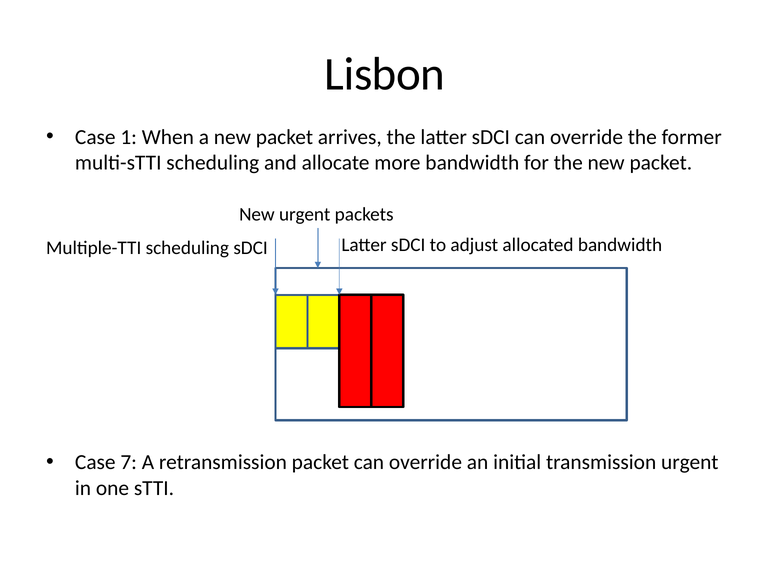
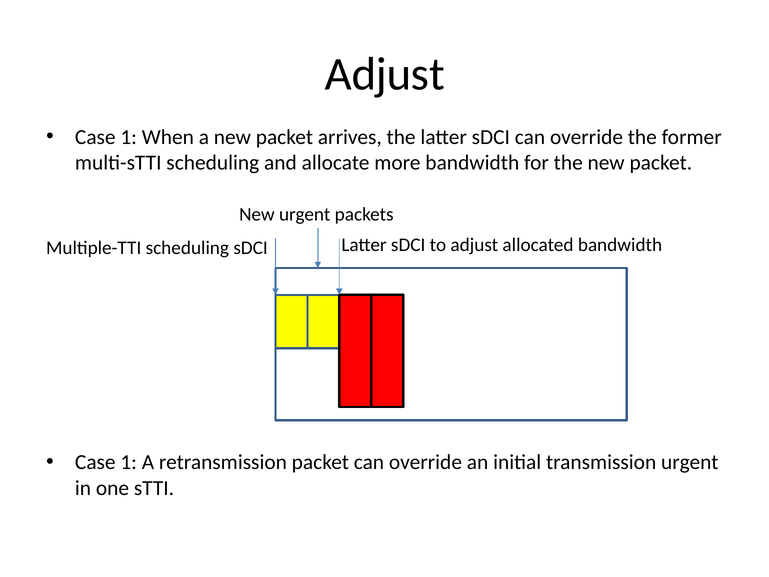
Lisbon at (385, 74): Lisbon -> Adjust
7 at (129, 462): 7 -> 1
